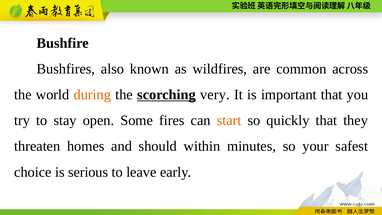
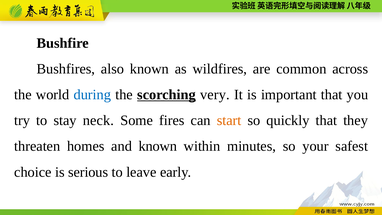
during colour: orange -> blue
open: open -> neck
and should: should -> known
